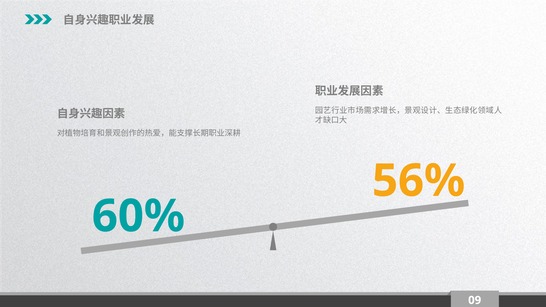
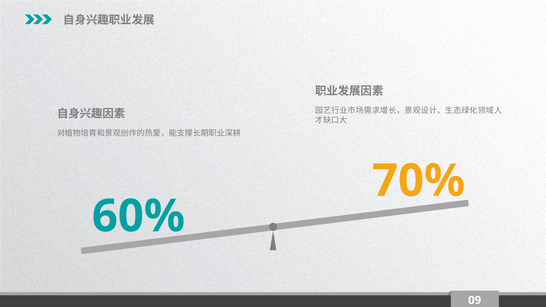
56%: 56% -> 70%
